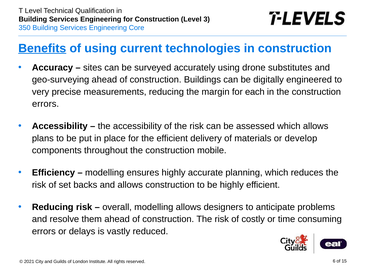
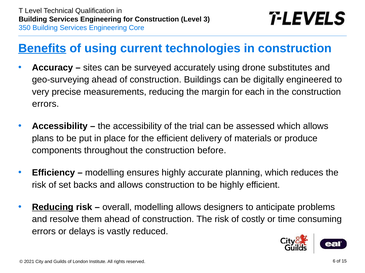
of the risk: risk -> trial
develop: develop -> produce
mobile: mobile -> before
Reducing at (53, 208) underline: none -> present
